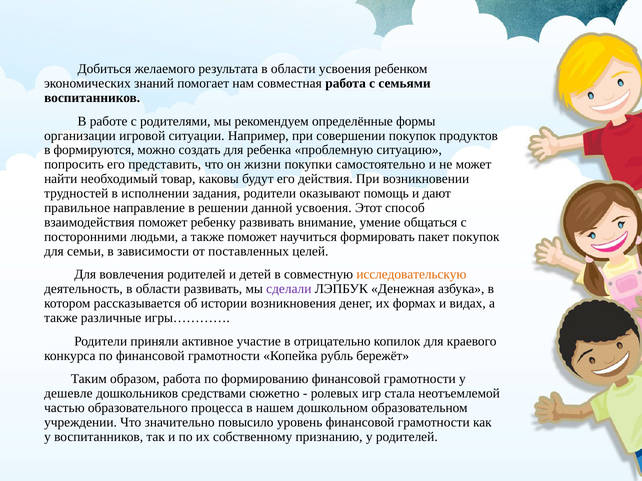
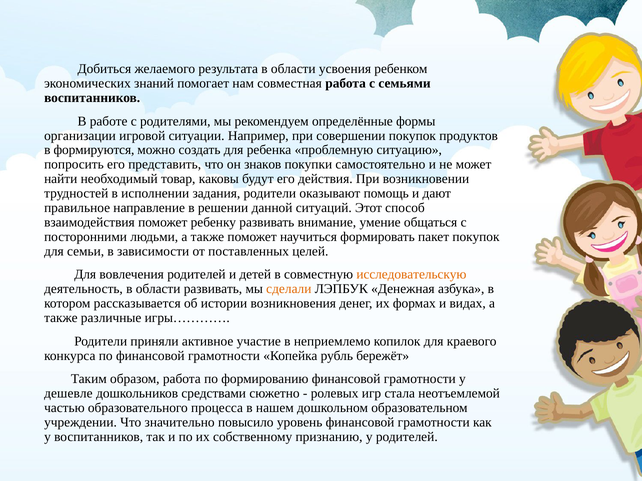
жизни: жизни -> знаков
данной усвоения: усвоения -> ситуаций
сделали colour: purple -> orange
отрицательно: отрицательно -> неприемлемо
